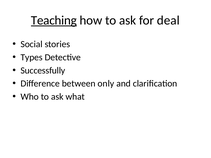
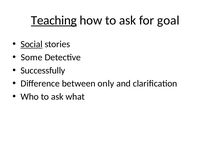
deal: deal -> goal
Social underline: none -> present
Types: Types -> Some
